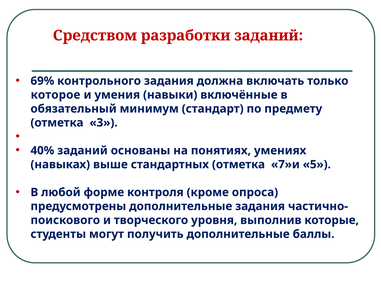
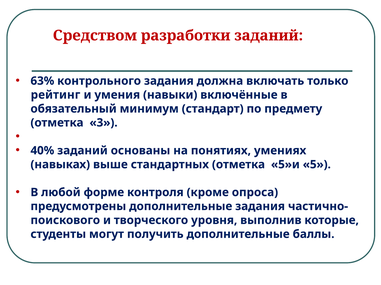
69%: 69% -> 63%
которое: которое -> рейтинг
7»и: 7»и -> 5»и
